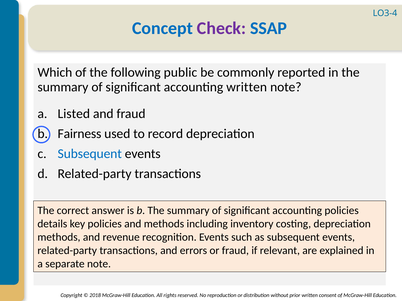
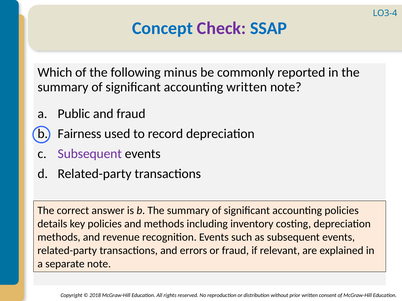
public: public -> minus
Listed: Listed -> Public
Subsequent at (90, 154) colour: blue -> purple
